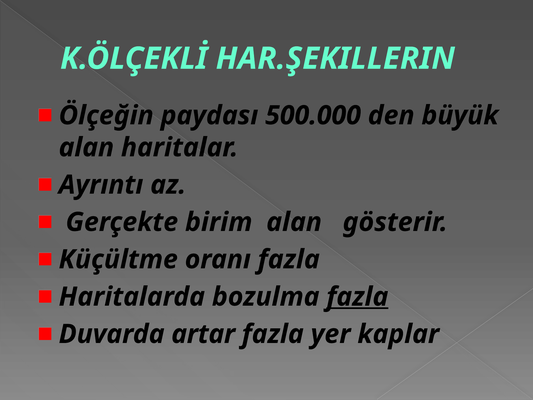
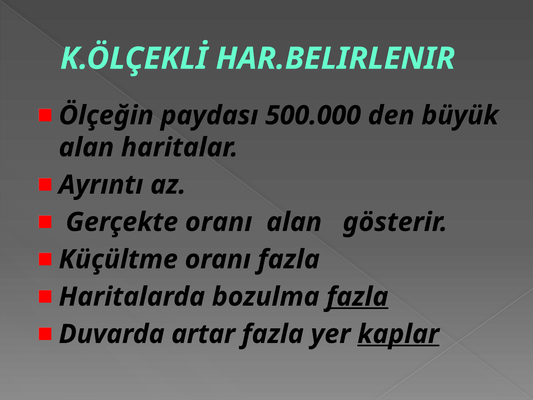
HAR.ŞEKILLERIN: HAR.ŞEKILLERIN -> HAR.BELIRLENIR
Gerçekte birim: birim -> oranı
kaplar underline: none -> present
